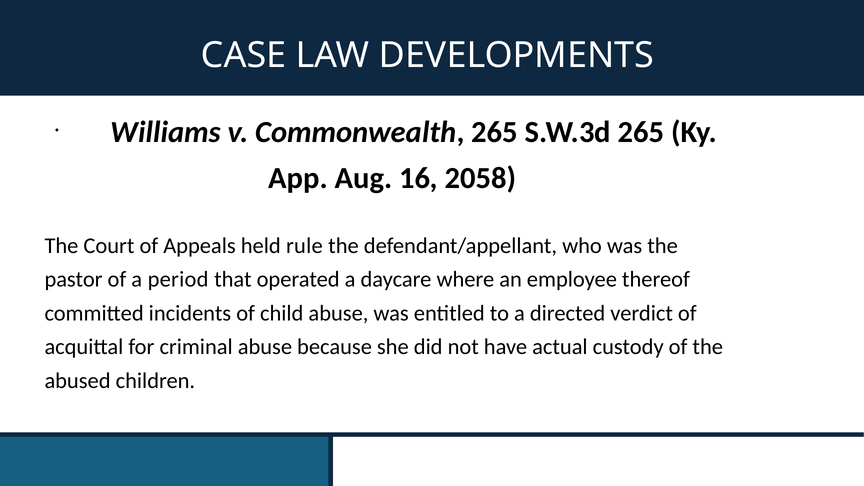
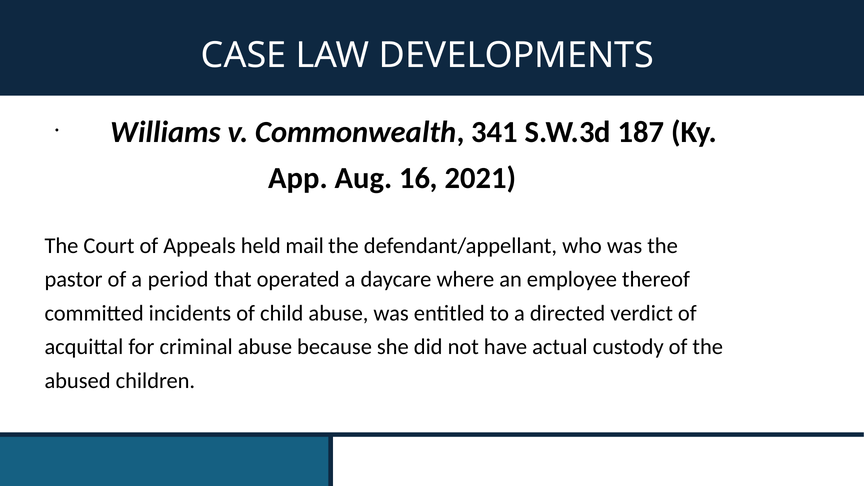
Commonwealth 265: 265 -> 341
S.W.3d 265: 265 -> 187
2058: 2058 -> 2021
rule: rule -> mail
